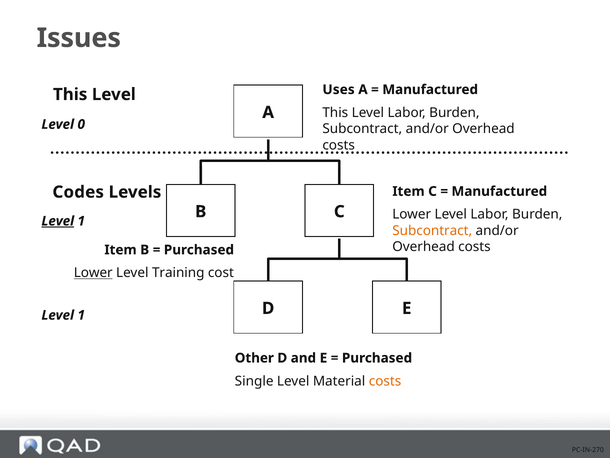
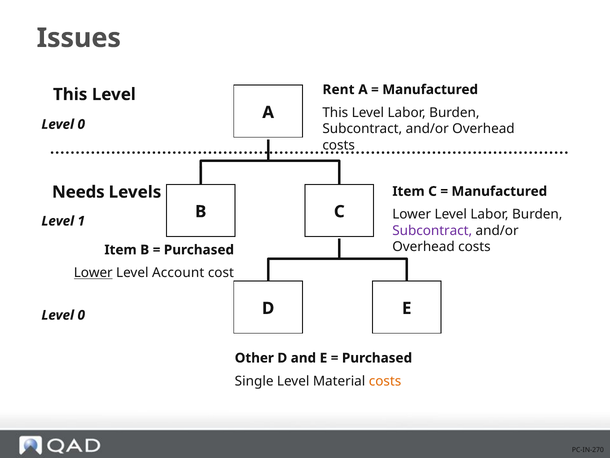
Uses: Uses -> Rent
Codes: Codes -> Needs
Level at (58, 221) underline: present -> none
Subcontract at (432, 230) colour: orange -> purple
Training: Training -> Account
1 at (81, 315): 1 -> 0
